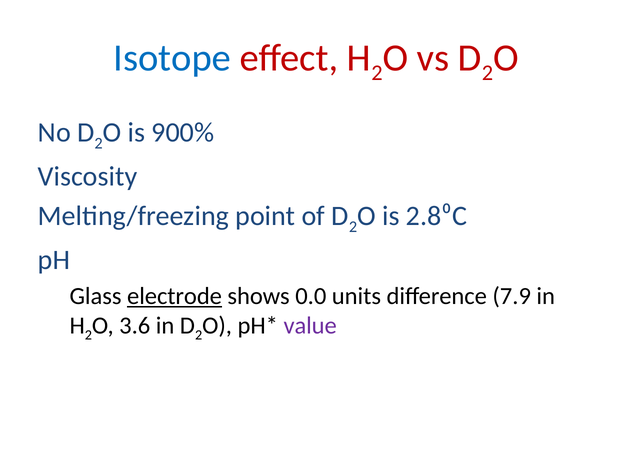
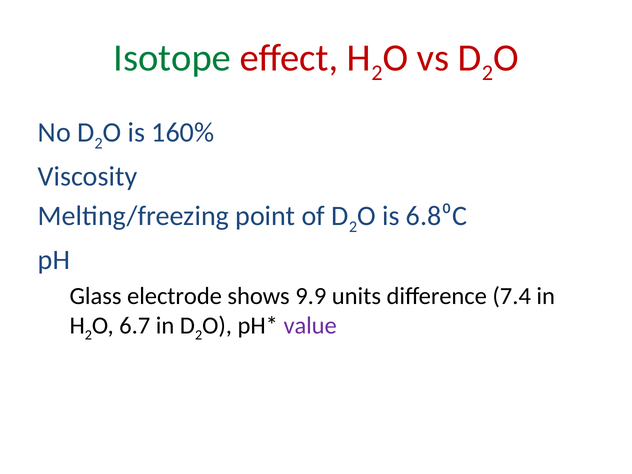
Isotope colour: blue -> green
900%: 900% -> 160%
2.8⁰C: 2.8⁰C -> 6.8⁰C
electrode underline: present -> none
0.0: 0.0 -> 9.9
7.9: 7.9 -> 7.4
3.6: 3.6 -> 6.7
